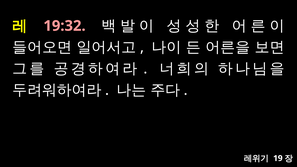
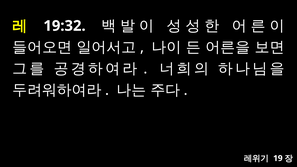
19:32 colour: pink -> white
